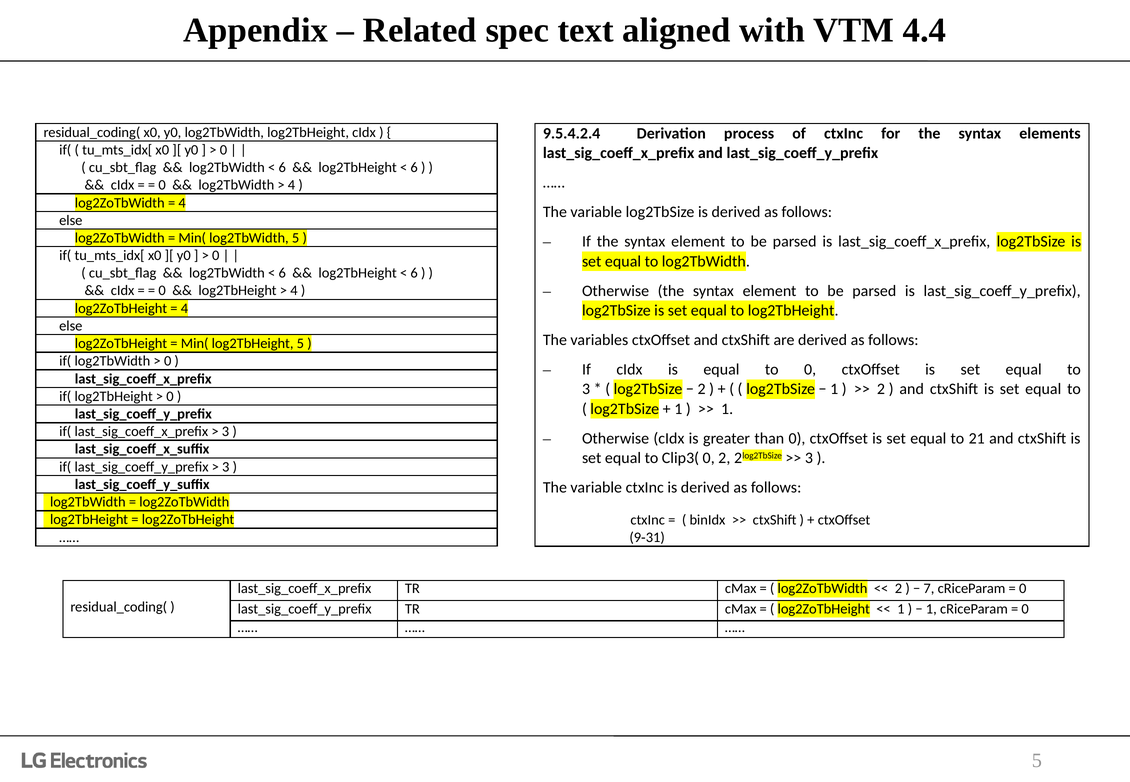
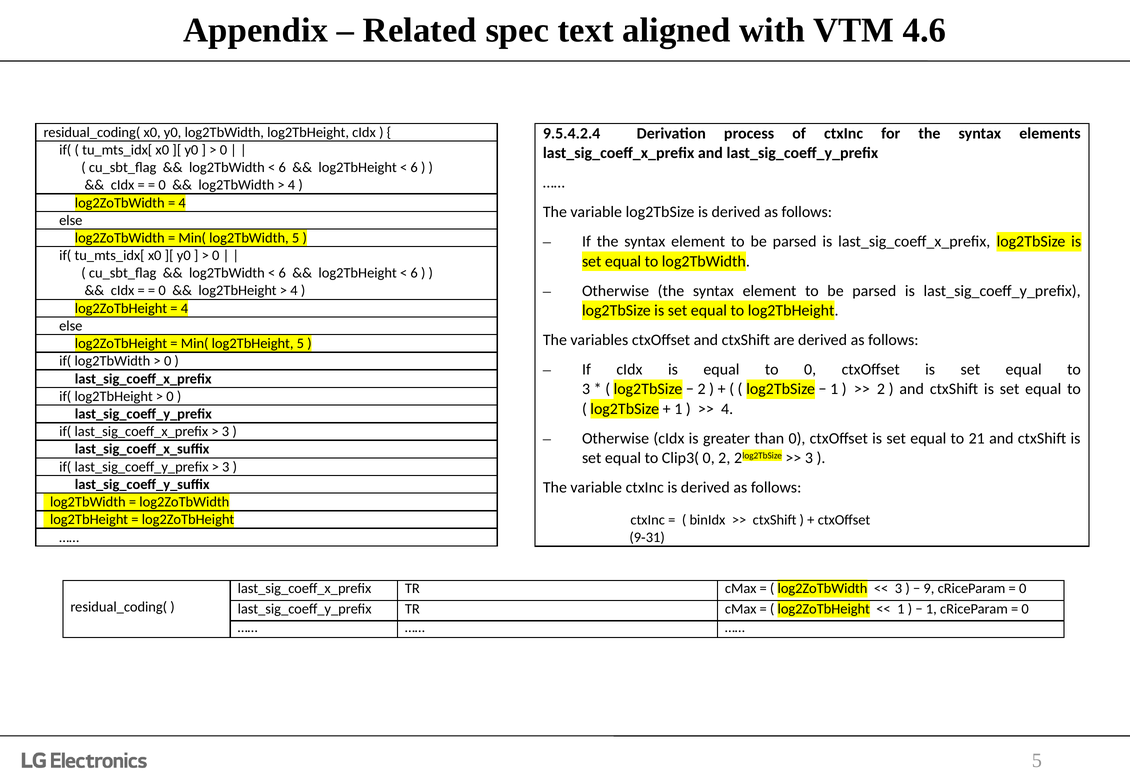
4.4: 4.4 -> 4.6
1 at (727, 409): 1 -> 4
2 at (898, 589): 2 -> 3
7 at (929, 589): 7 -> 9
